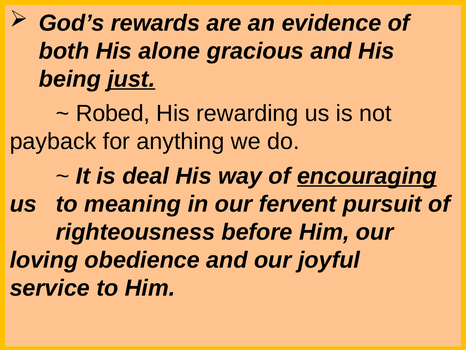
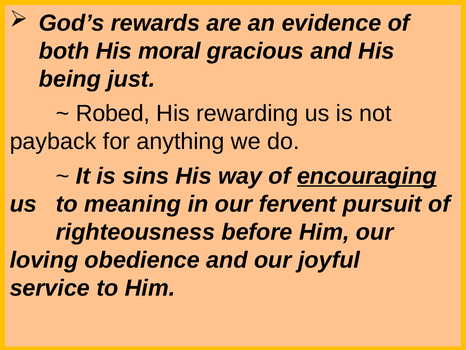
alone: alone -> moral
just underline: present -> none
deal: deal -> sins
